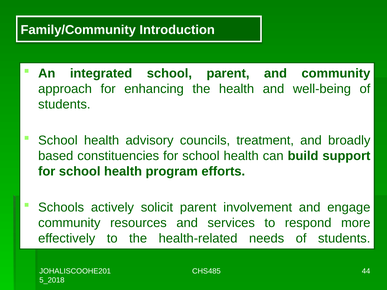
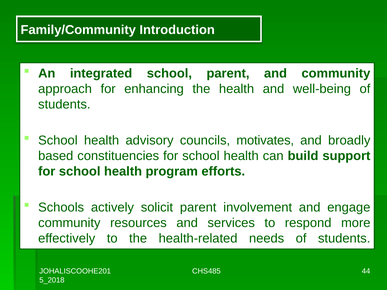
treatment: treatment -> motivates
